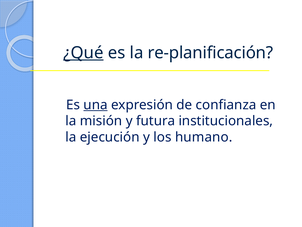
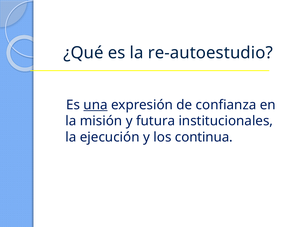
¿Qué underline: present -> none
re-planificación: re-planificación -> re-autoestudio
humano: humano -> continua
